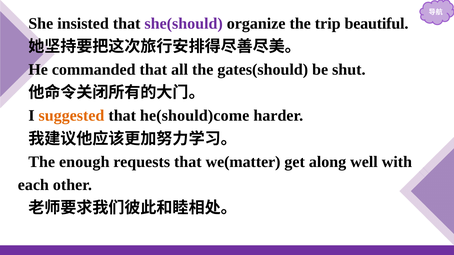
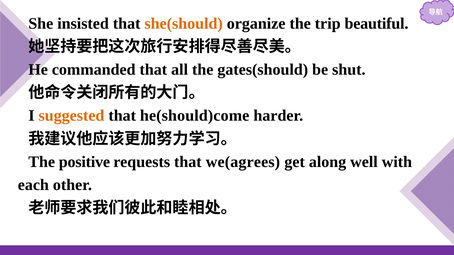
she(should colour: purple -> orange
enough: enough -> positive
we(matter: we(matter -> we(agrees
